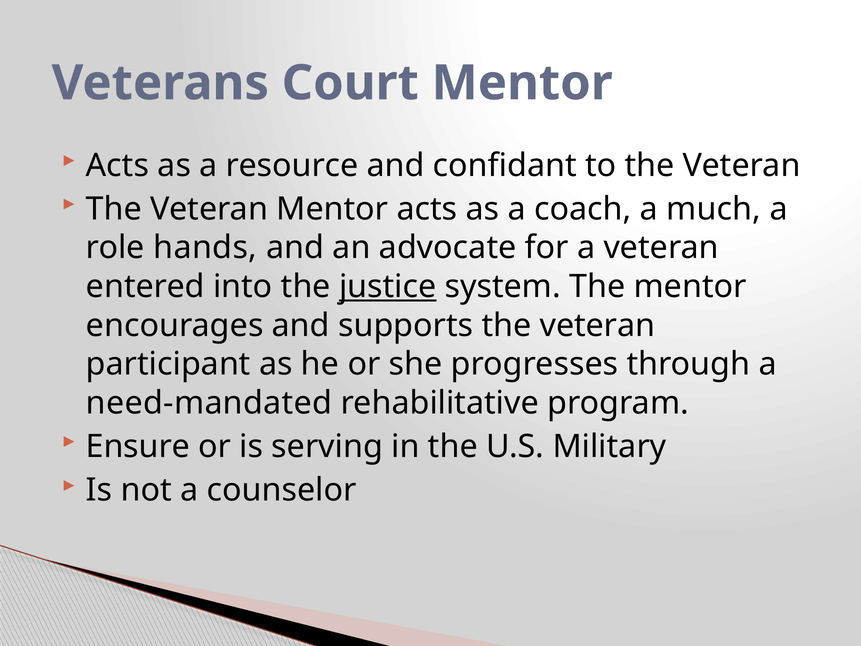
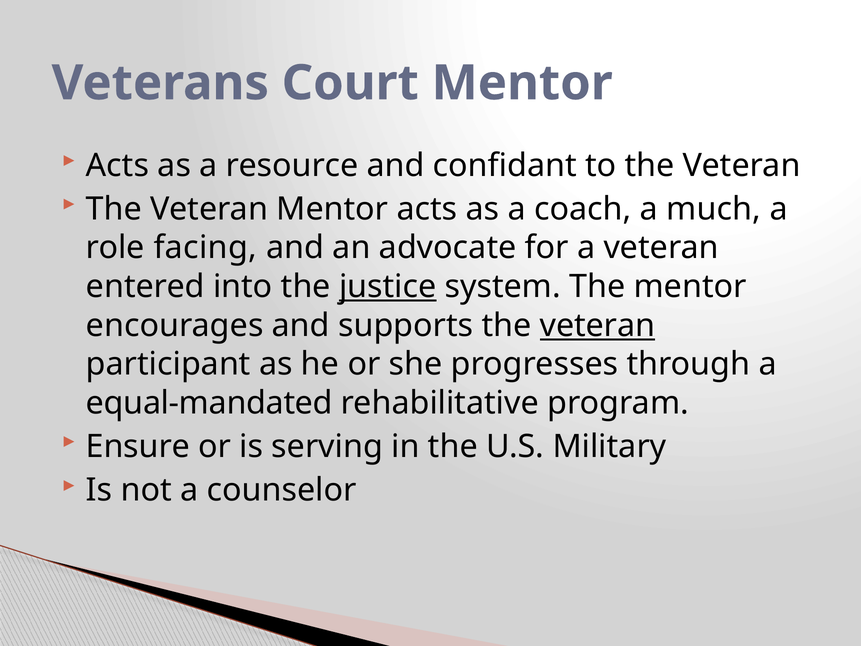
hands: hands -> facing
veteran at (597, 325) underline: none -> present
need-mandated: need-mandated -> equal-mandated
